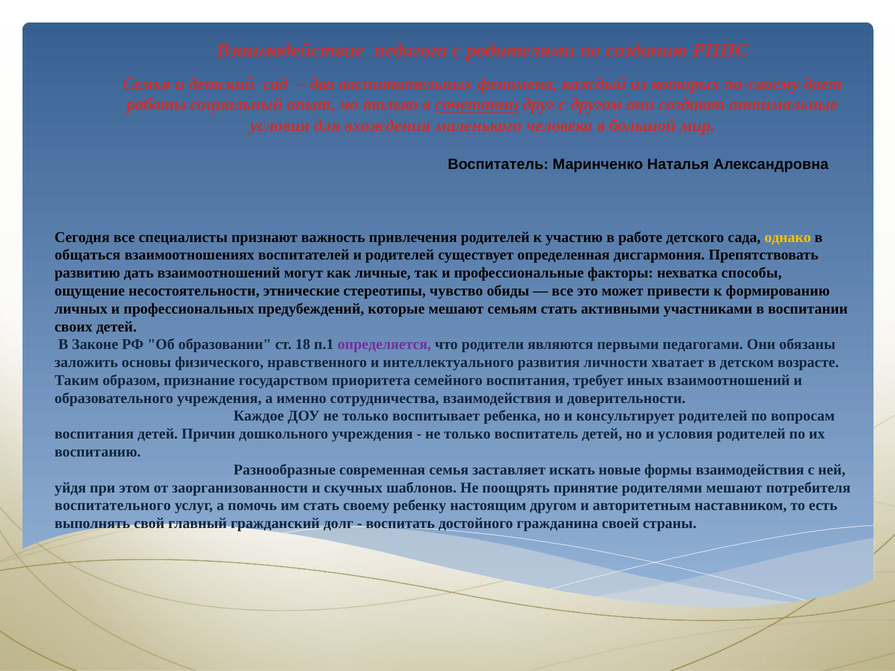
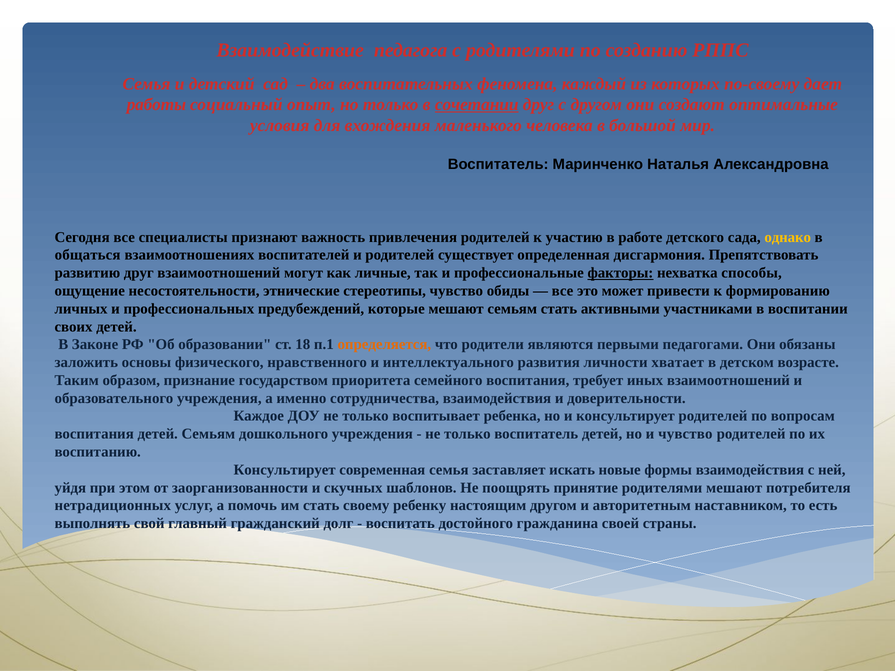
развитию дать: дать -> друг
факторы underline: none -> present
определяется colour: purple -> orange
детей Причин: Причин -> Семьям
и условия: условия -> чувство
Разнообразные at (285, 470): Разнообразные -> Консультирует
воспитательного: воспитательного -> нетрадиционных
